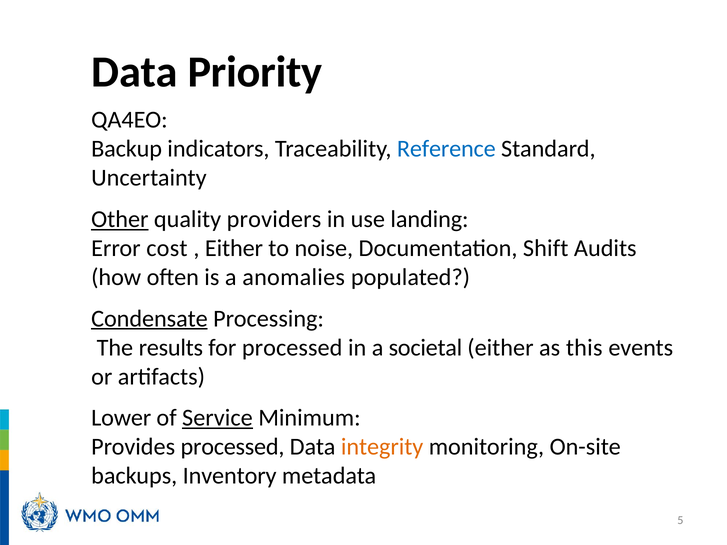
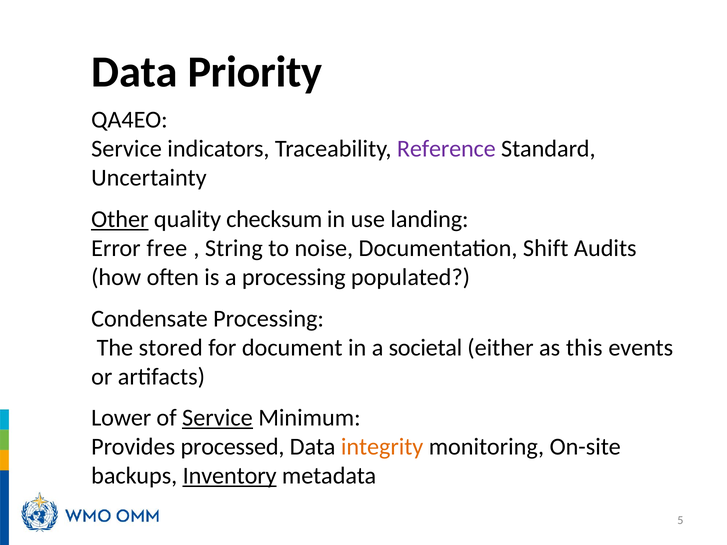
Backup at (127, 149): Backup -> Service
Reference colour: blue -> purple
providers: providers -> checksum
cost: cost -> free
Either at (234, 248): Either -> String
a anomalies: anomalies -> processing
Condensate underline: present -> none
results: results -> stored
for processed: processed -> document
Inventory underline: none -> present
